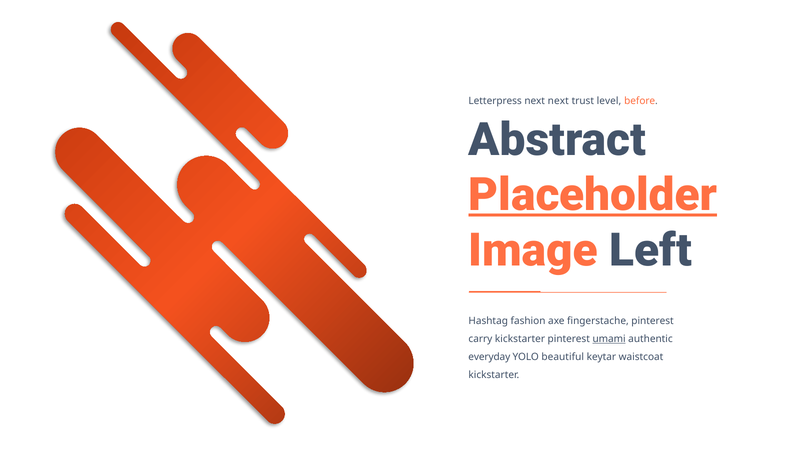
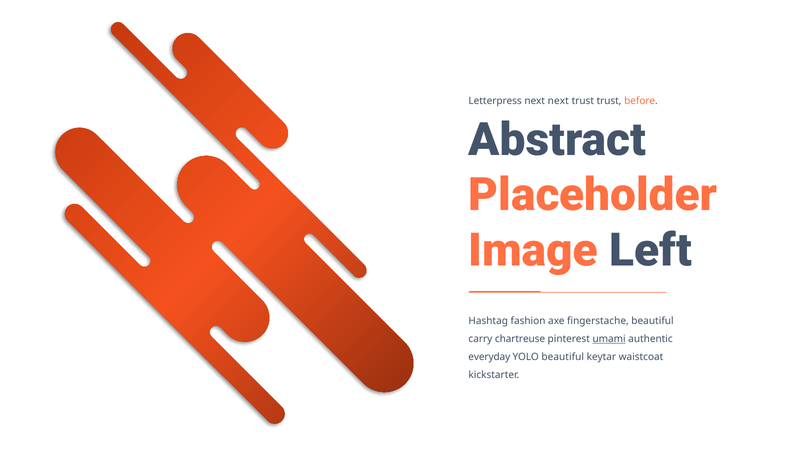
trust level: level -> trust
Placeholder underline: present -> none
fingerstache pinterest: pinterest -> beautiful
carry kickstarter: kickstarter -> chartreuse
